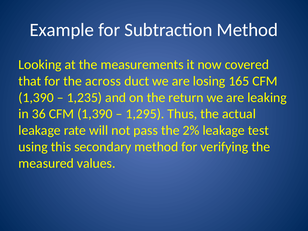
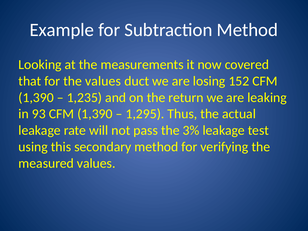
the across: across -> values
165: 165 -> 152
36: 36 -> 93
2%: 2% -> 3%
